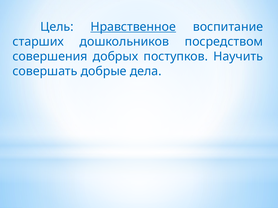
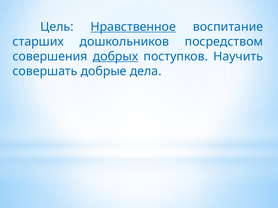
добрых underline: none -> present
